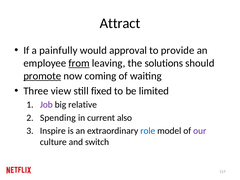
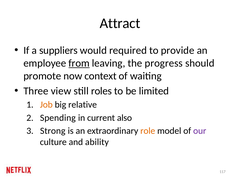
painfully: painfully -> suppliers
approval: approval -> required
solutions: solutions -> progress
promote underline: present -> none
coming: coming -> context
fixed: fixed -> roles
Job colour: purple -> orange
Inspire: Inspire -> Strong
role colour: blue -> orange
switch: switch -> ability
